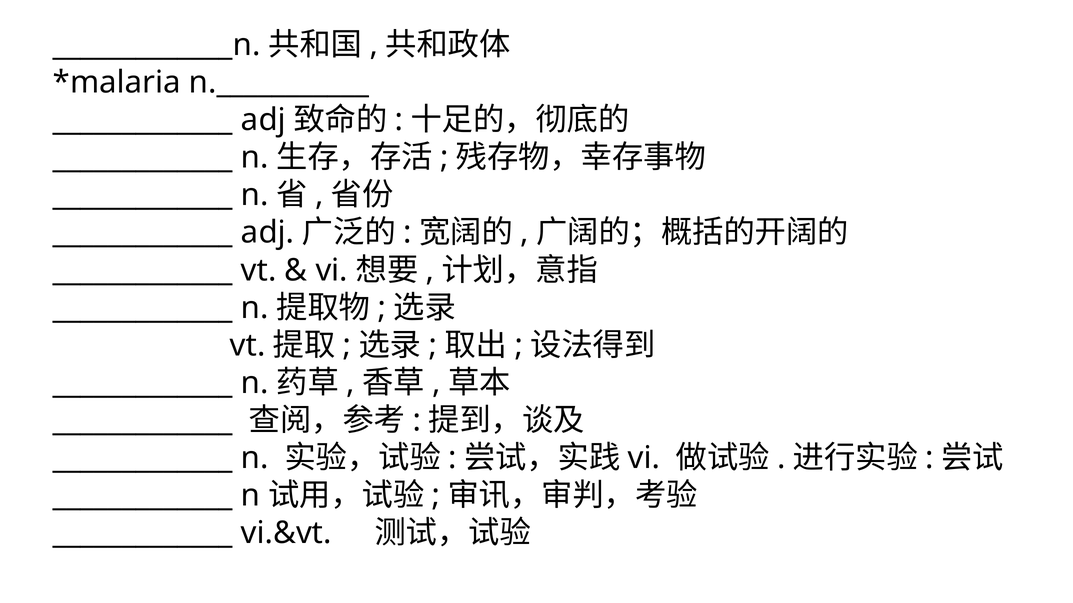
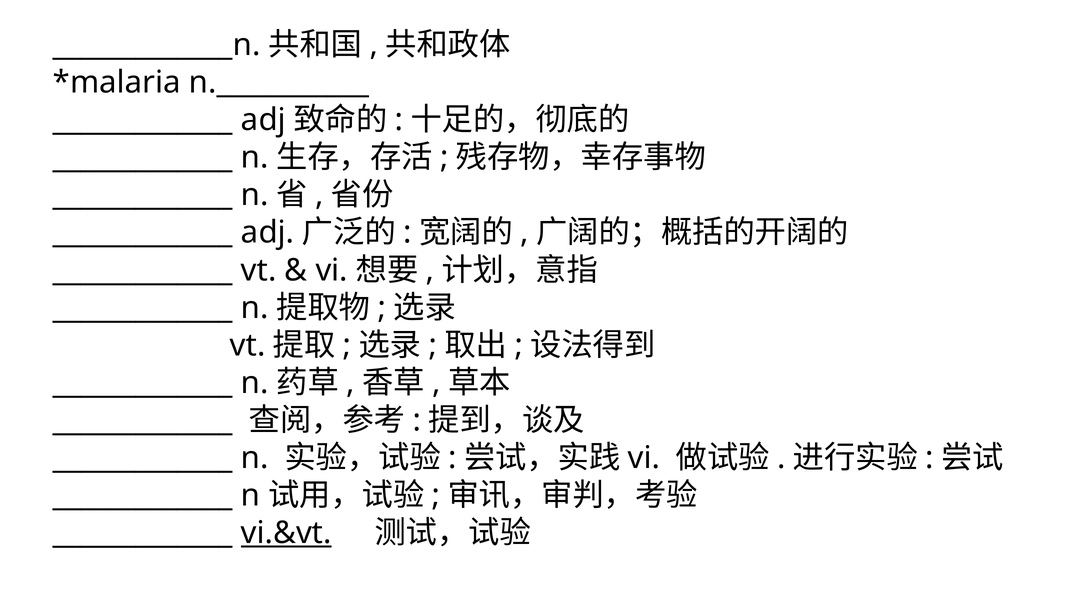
vi.&vt underline: none -> present
